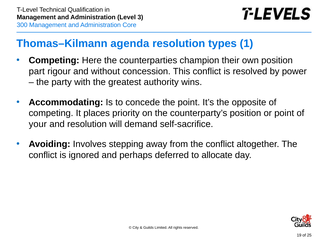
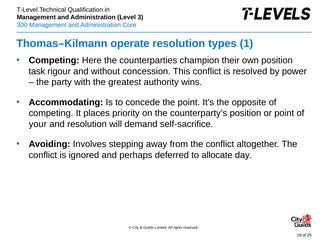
agenda: agenda -> operate
part: part -> task
